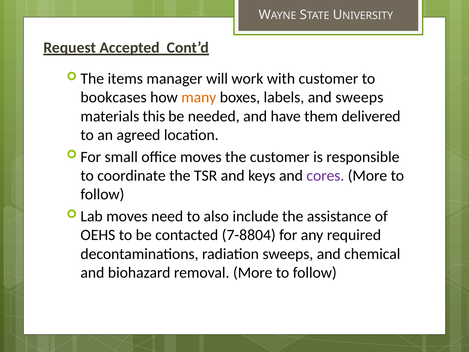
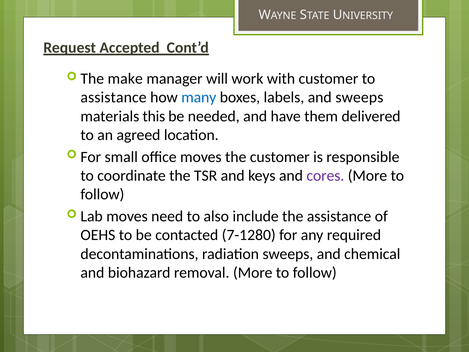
items: items -> make
bookcases at (114, 97): bookcases -> assistance
many colour: orange -> blue
7-8804: 7-8804 -> 7-1280
